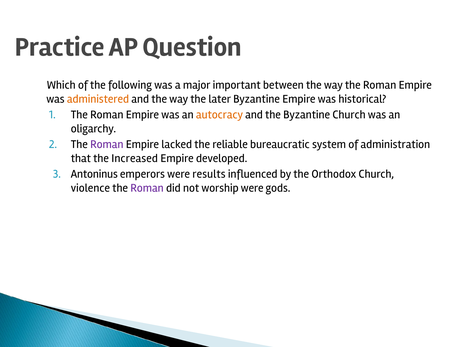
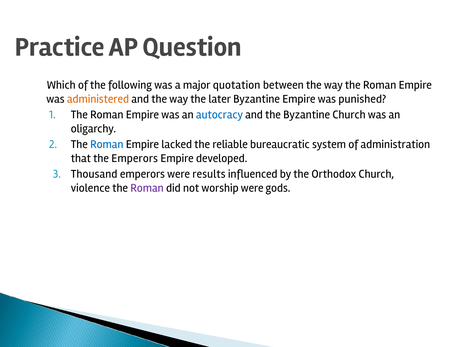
important: important -> quotation
historical: historical -> punished
autocracy colour: orange -> blue
Roman at (107, 144) colour: purple -> blue
the Increased: Increased -> Emperors
Antoninus: Antoninus -> Thousand
